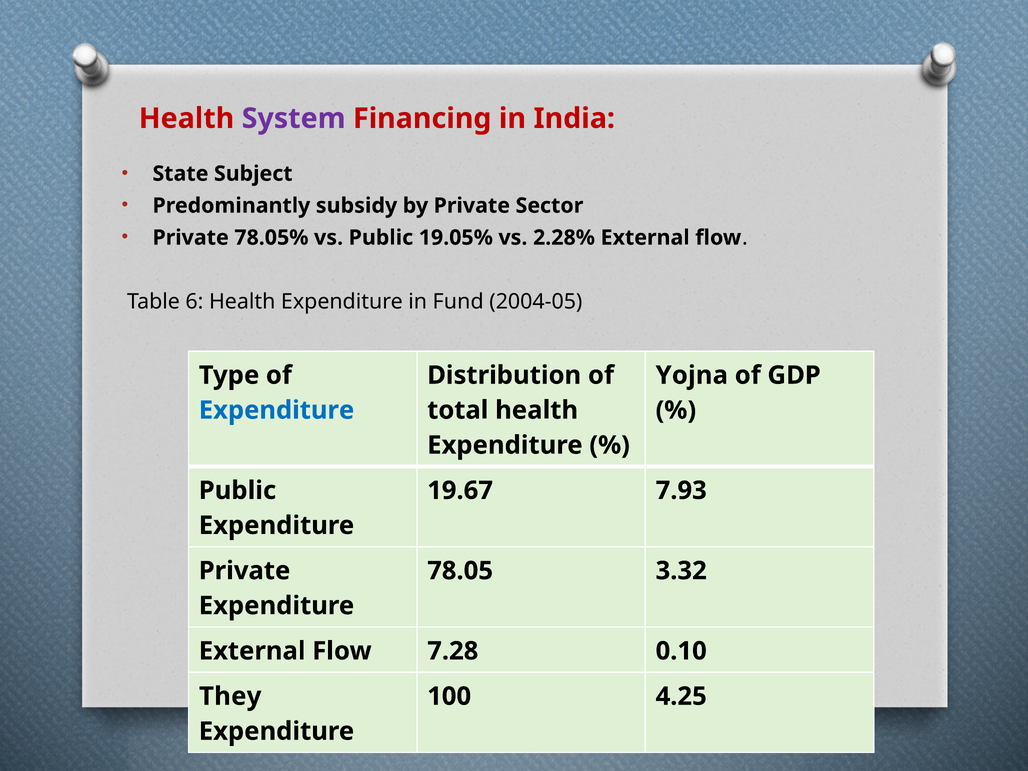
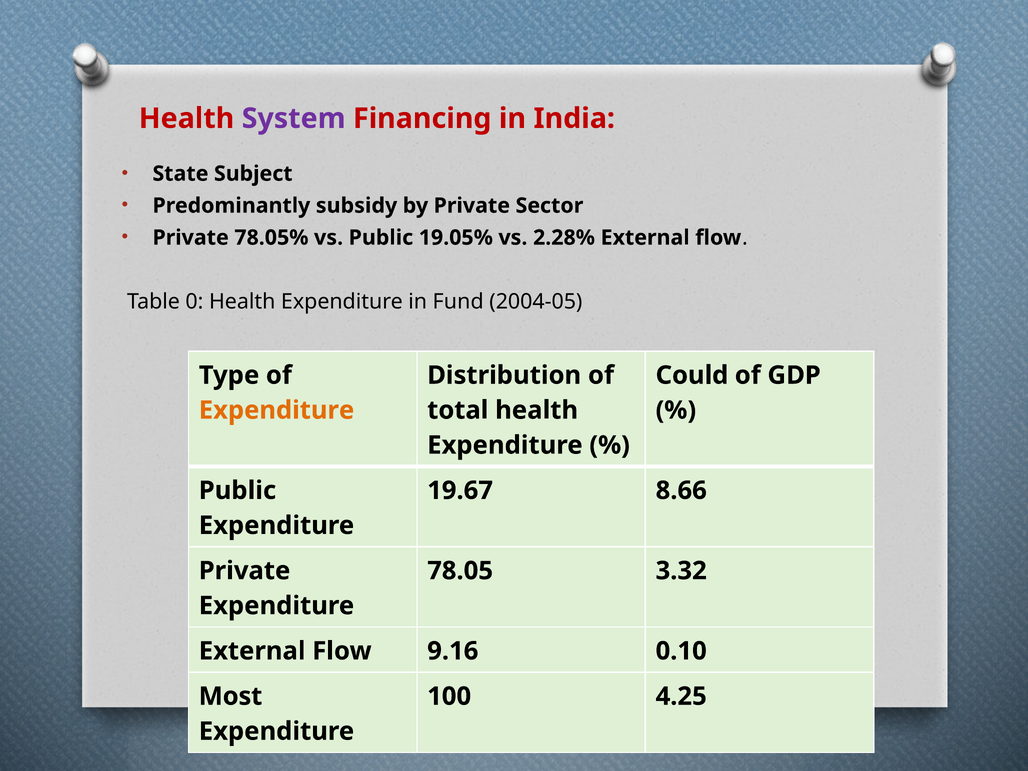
6: 6 -> 0
Yojna: Yojna -> Could
Expenditure at (276, 410) colour: blue -> orange
7.93: 7.93 -> 8.66
7.28: 7.28 -> 9.16
They: They -> Most
